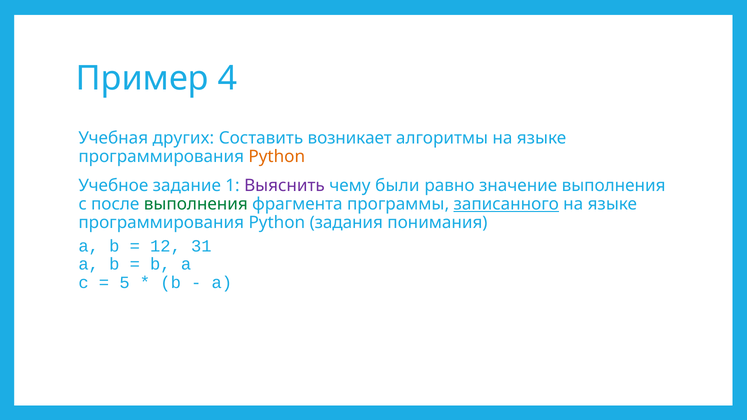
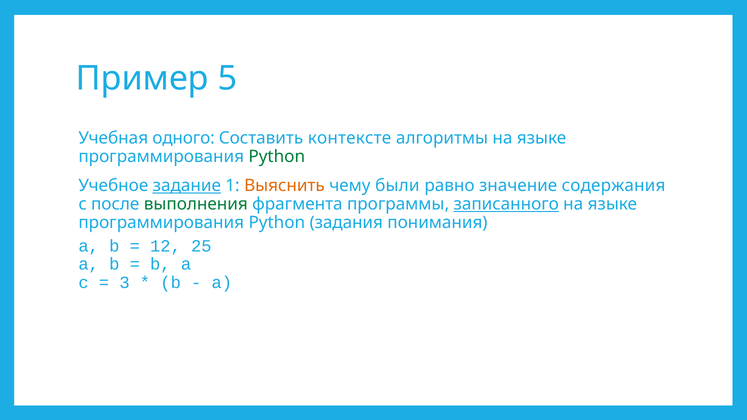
4: 4 -> 5
других: других -> одного
возникает: возникает -> контексте
Python at (277, 156) colour: orange -> green
задание underline: none -> present
Выяснить colour: purple -> orange
значение выполнения: выполнения -> содержания
31: 31 -> 25
5: 5 -> 3
